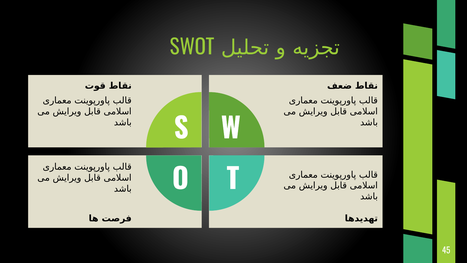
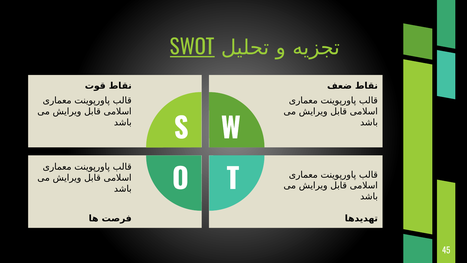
SWOT underline: none -> present
